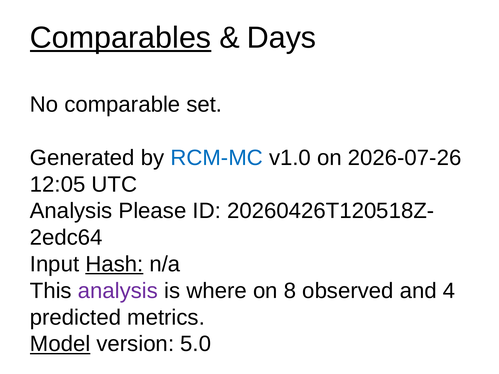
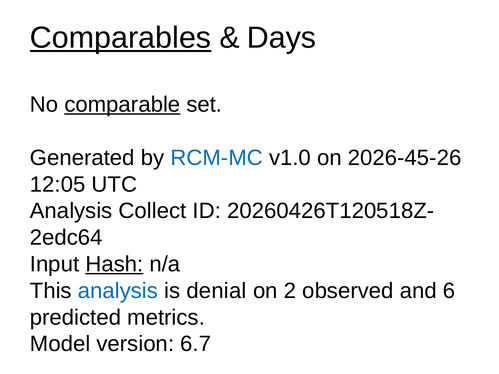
comparable underline: none -> present
2026-07-26: 2026-07-26 -> 2026-45-26
Please: Please -> Collect
analysis at (118, 291) colour: purple -> blue
where: where -> denial
8: 8 -> 2
4: 4 -> 6
Model underline: present -> none
5.0: 5.0 -> 6.7
